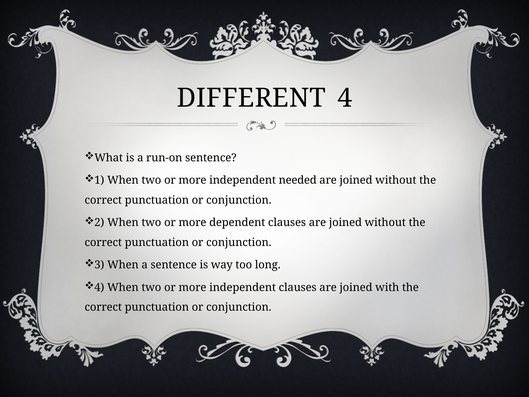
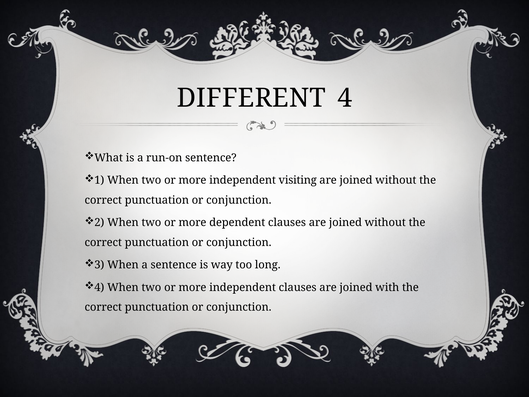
needed: needed -> visiting
